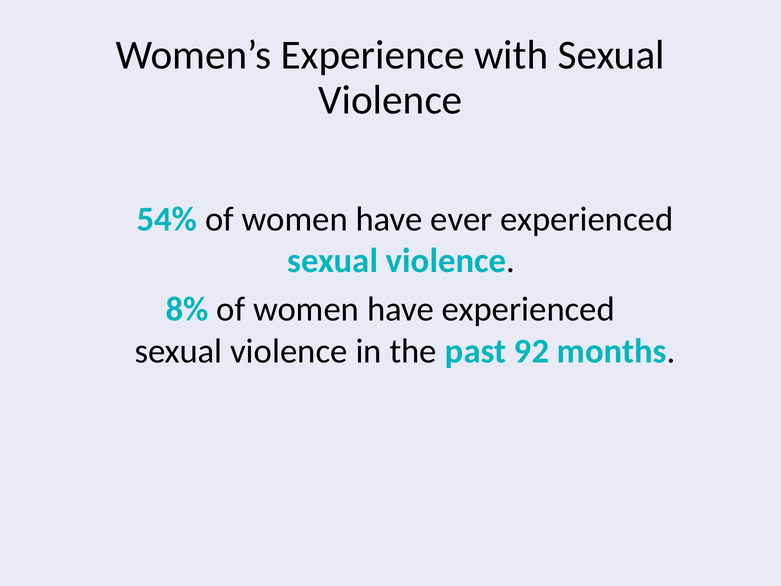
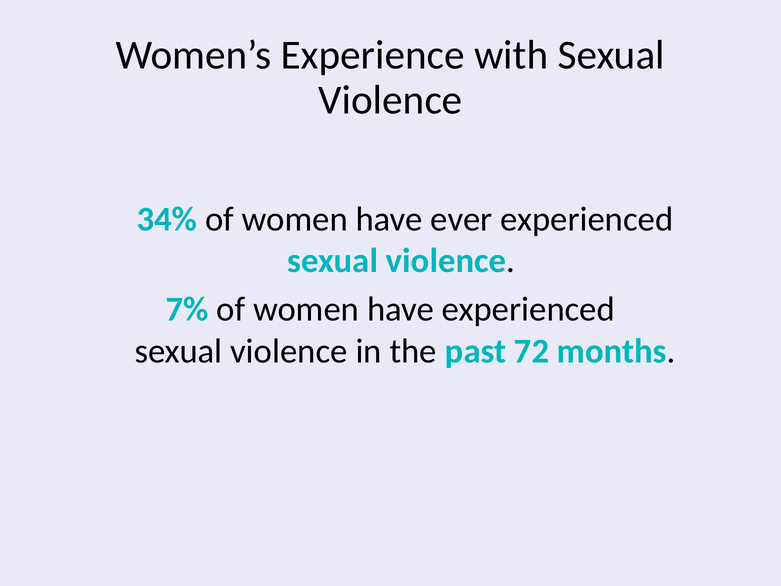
54%: 54% -> 34%
8%: 8% -> 7%
92: 92 -> 72
